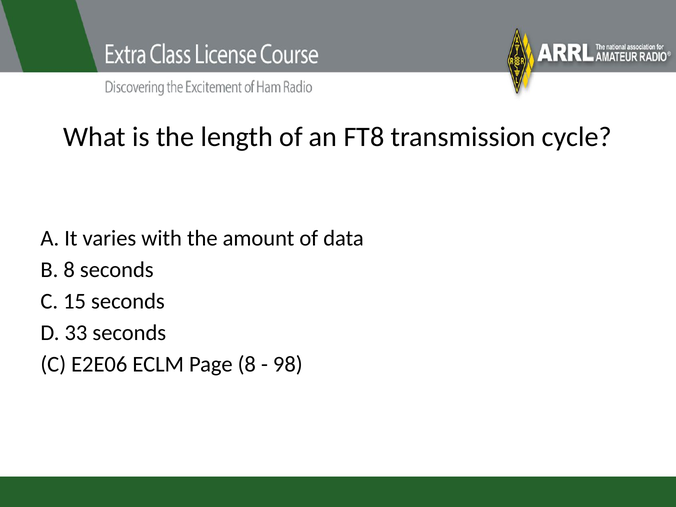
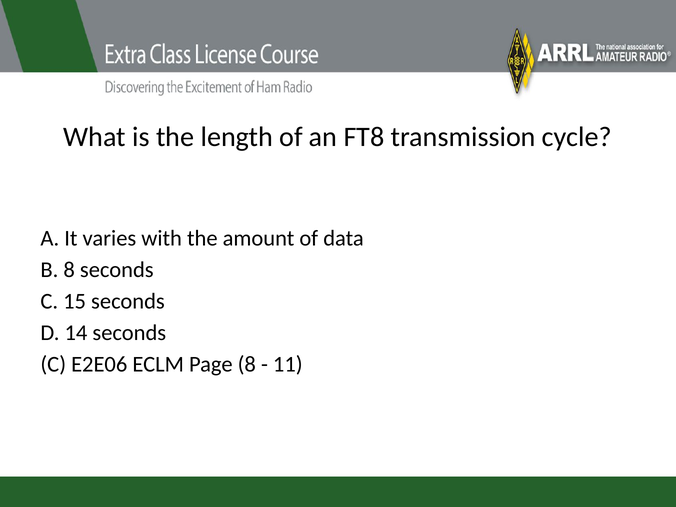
33: 33 -> 14
98: 98 -> 11
